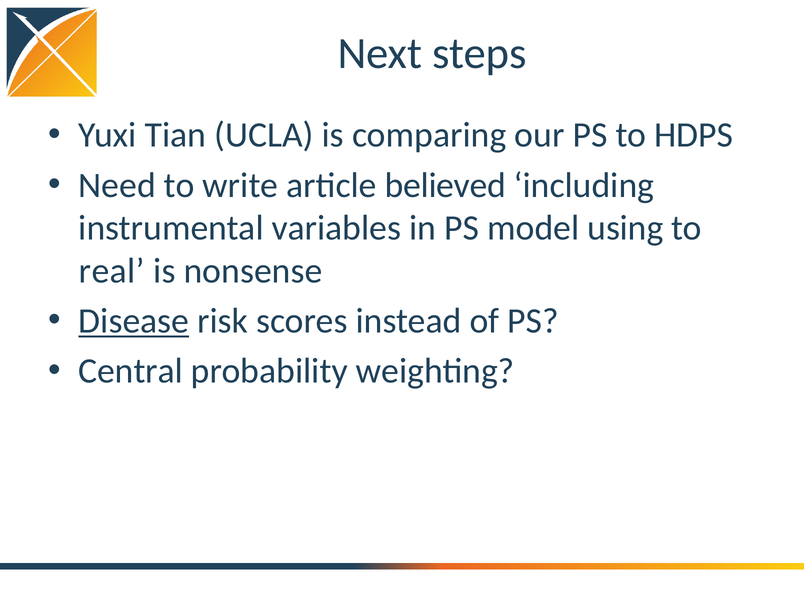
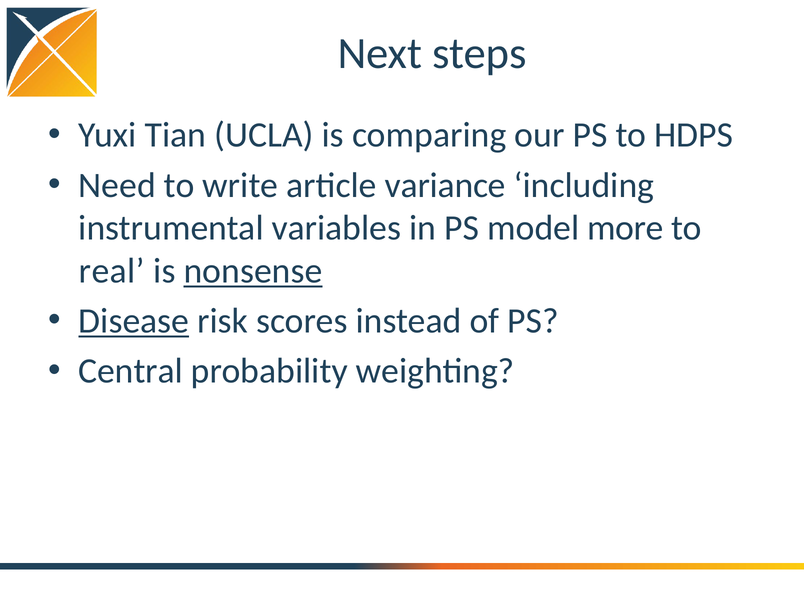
believed: believed -> variance
using: using -> more
nonsense underline: none -> present
